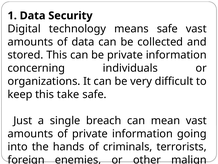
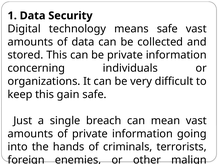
take: take -> gain
